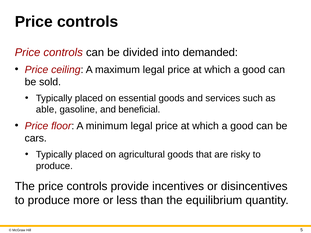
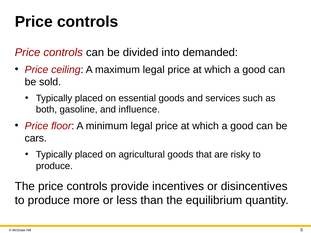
able: able -> both
beneficial: beneficial -> influence
